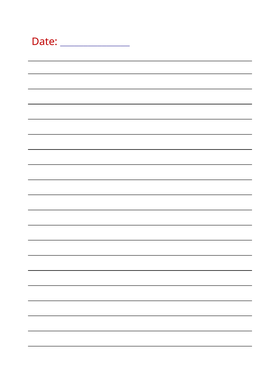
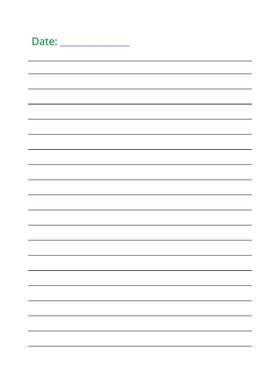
Date colour: red -> green
